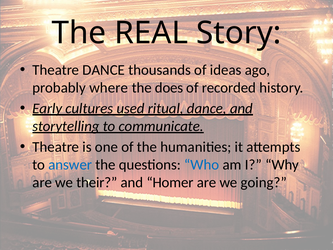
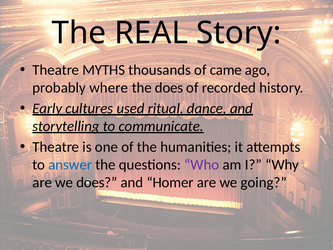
Theatre DANCE: DANCE -> MYTHS
ideas: ideas -> came
Who colour: blue -> purple
we their: their -> does
